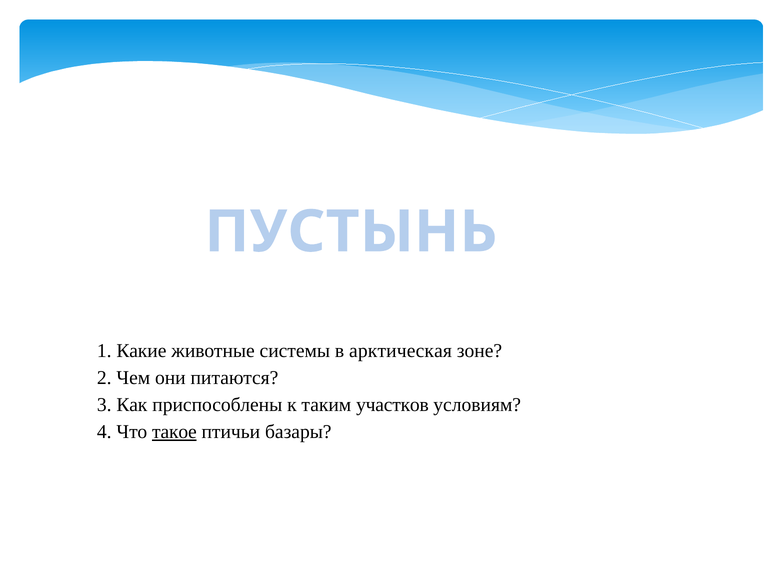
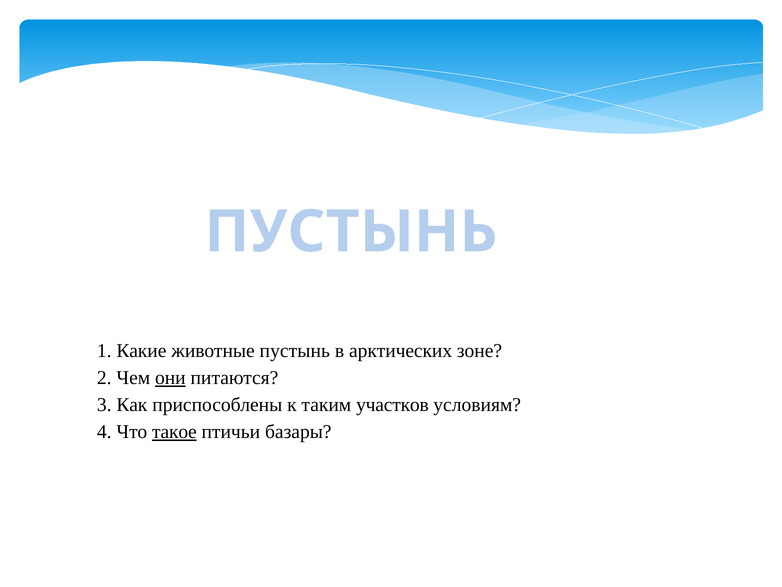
животные системы: системы -> пустынь
арктическая: арктическая -> арктических
они underline: none -> present
